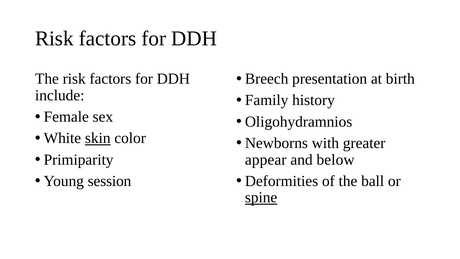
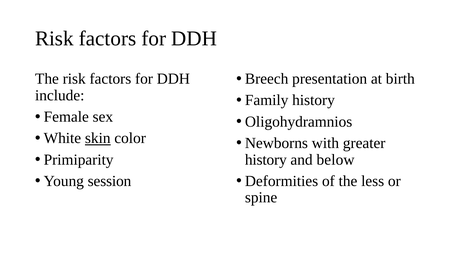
appear at (266, 159): appear -> history
ball: ball -> less
spine underline: present -> none
